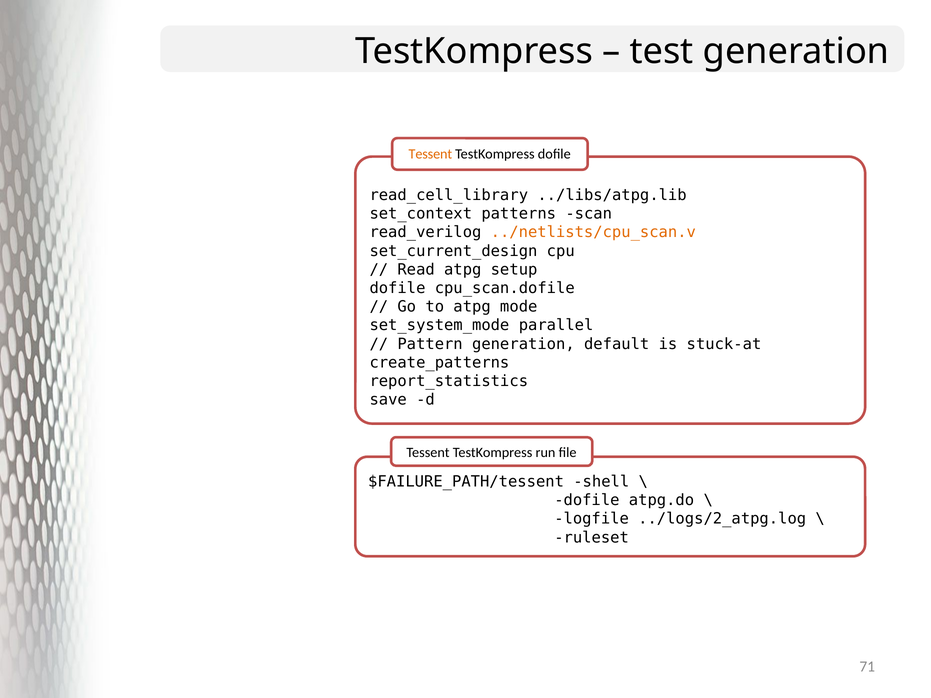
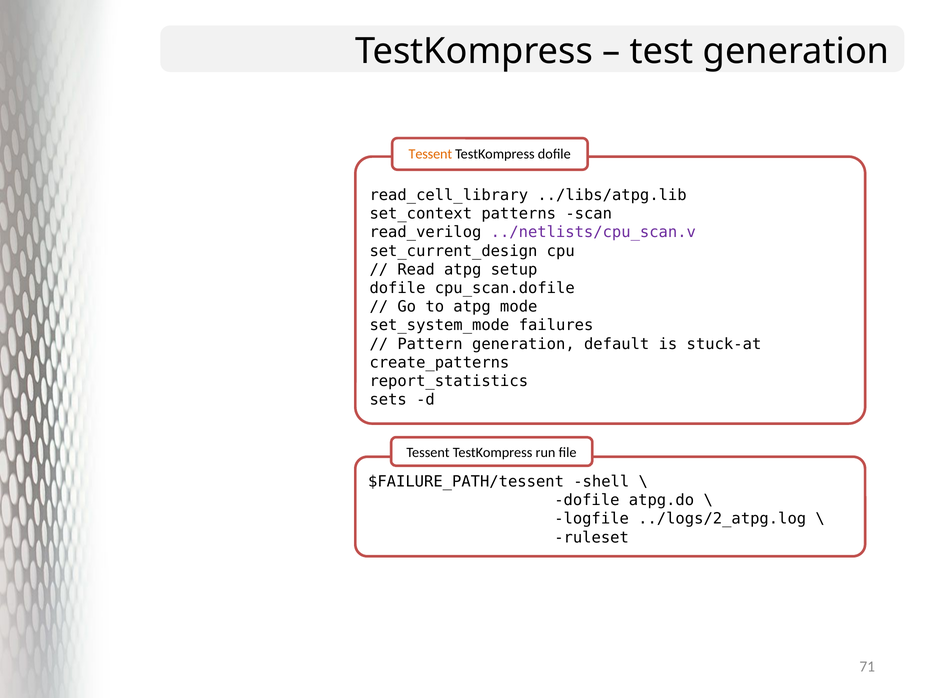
../netlists/cpu_scan.v colour: orange -> purple
parallel: parallel -> failures
save: save -> sets
